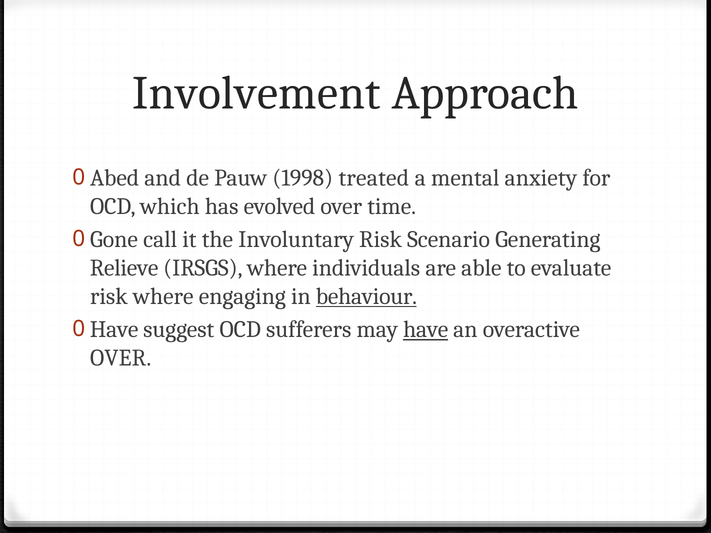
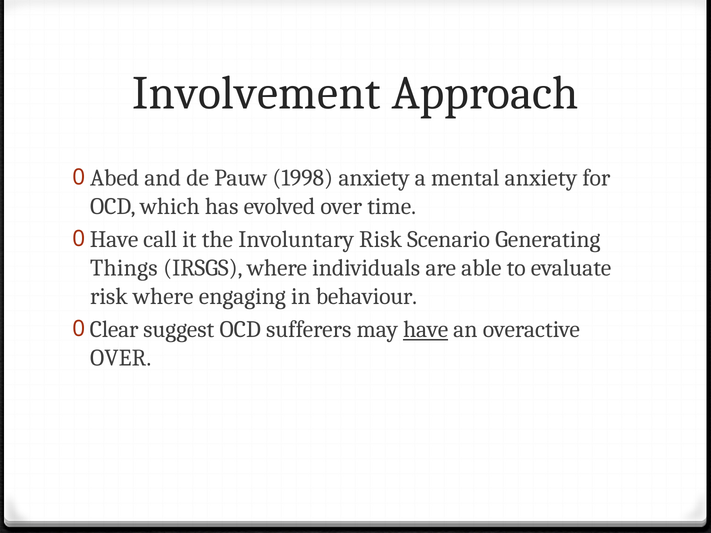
1998 treated: treated -> anxiety
Gone at (114, 240): Gone -> Have
Relieve: Relieve -> Things
behaviour underline: present -> none
Have at (114, 330): Have -> Clear
